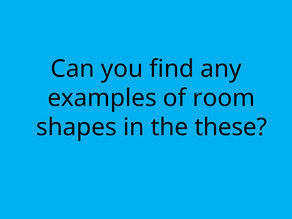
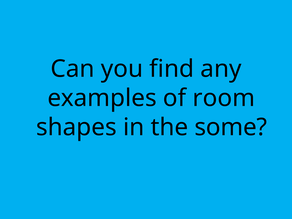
these: these -> some
